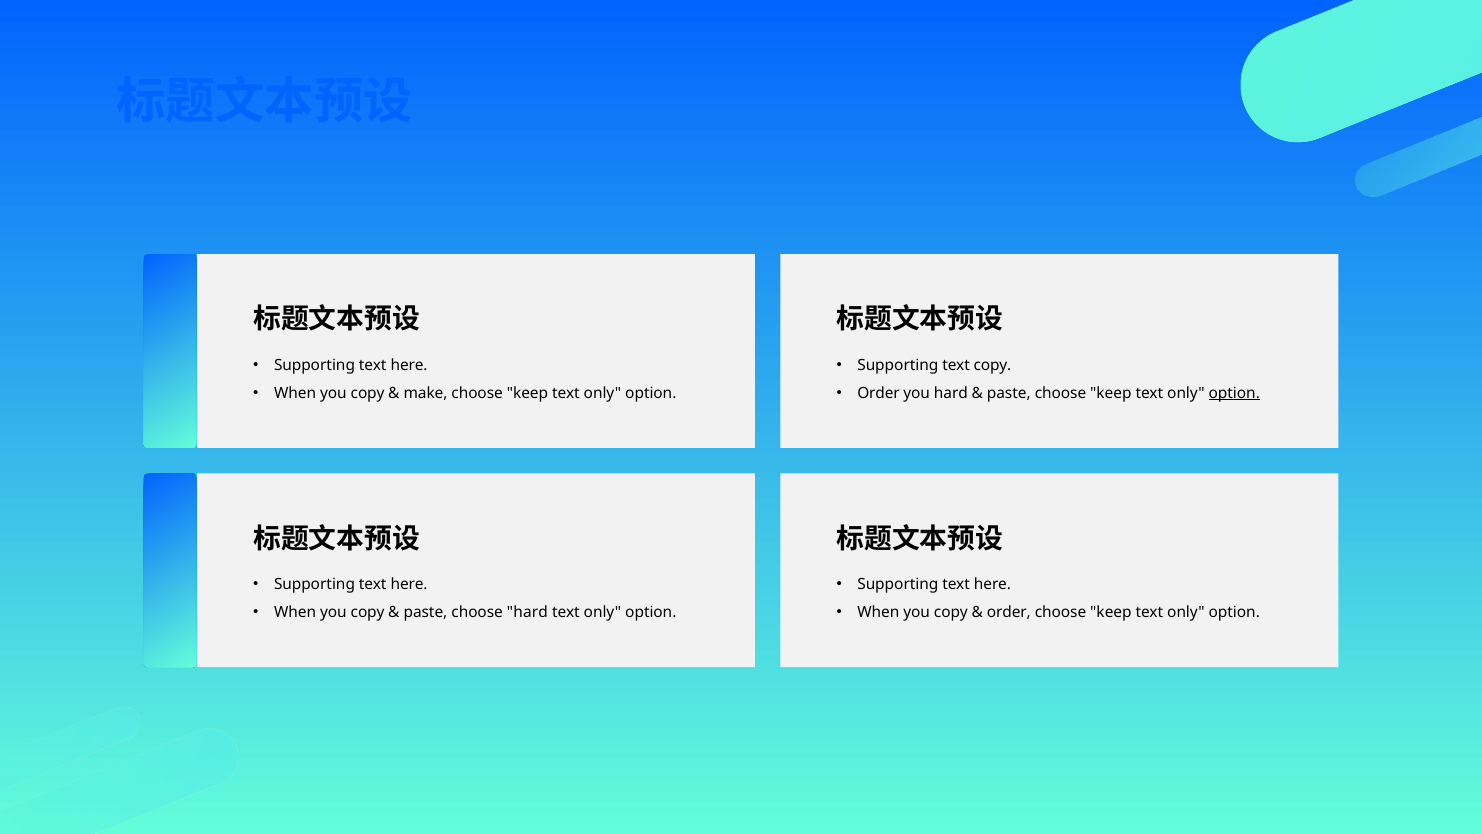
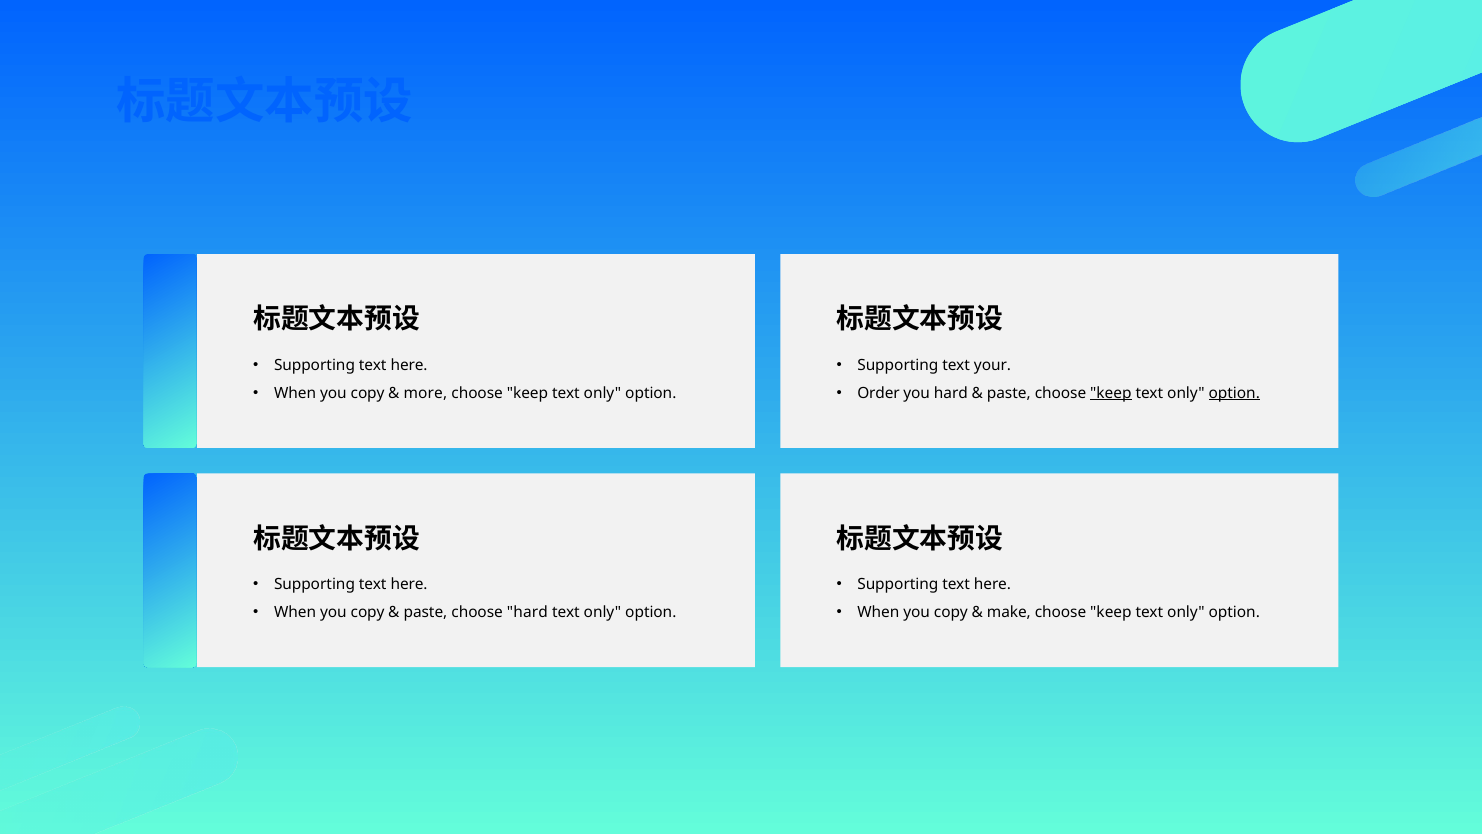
text copy: copy -> your
make: make -> more
keep at (1111, 393) underline: none -> present
order at (1009, 612): order -> make
